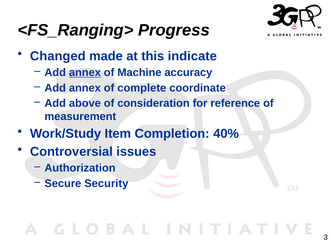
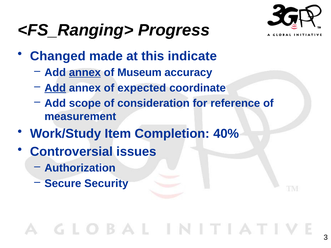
Machine: Machine -> Museum
Add at (55, 88) underline: none -> present
complete: complete -> expected
above: above -> scope
